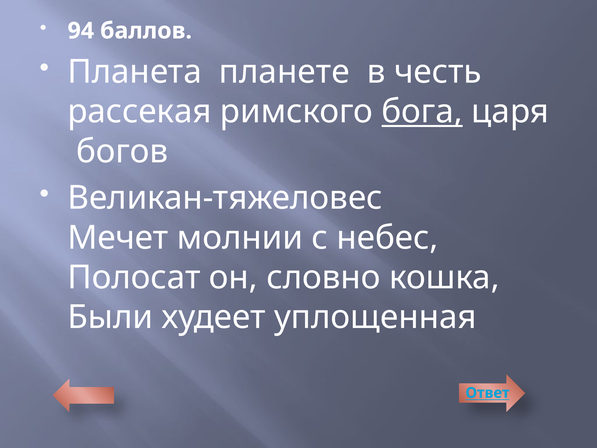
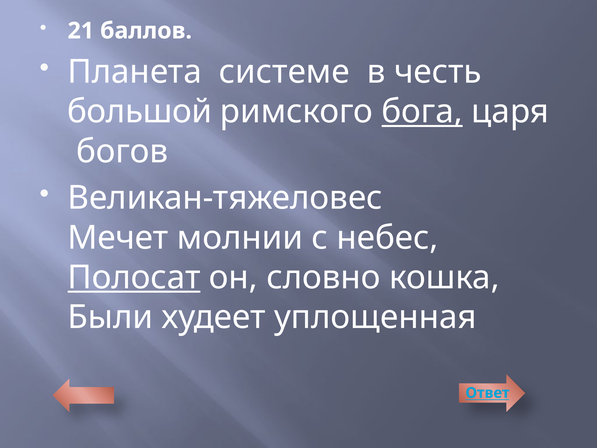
94: 94 -> 21
планете: планете -> системе
рассекая: рассекая -> большой
Полосат underline: none -> present
